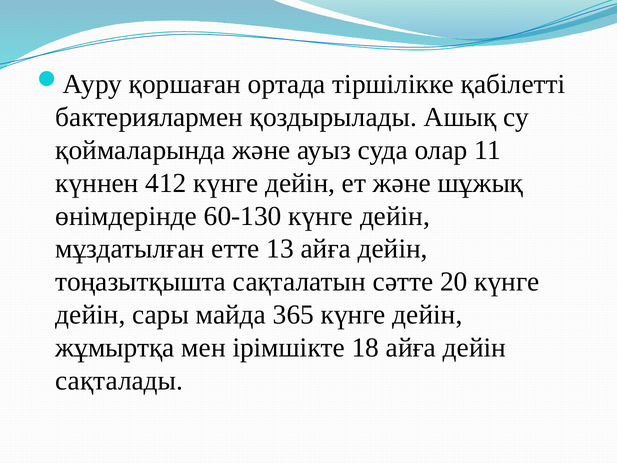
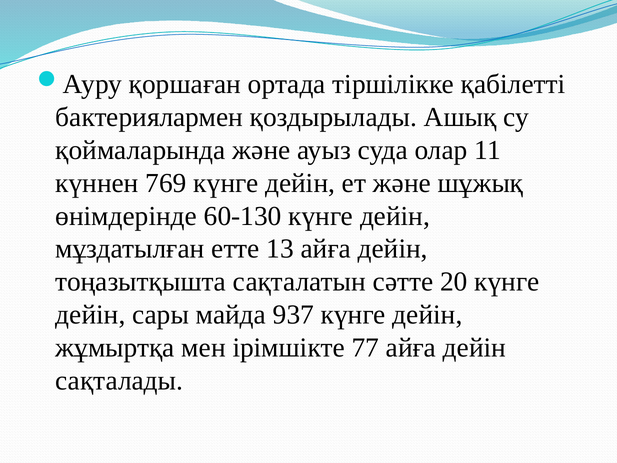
412: 412 -> 769
365: 365 -> 937
18: 18 -> 77
